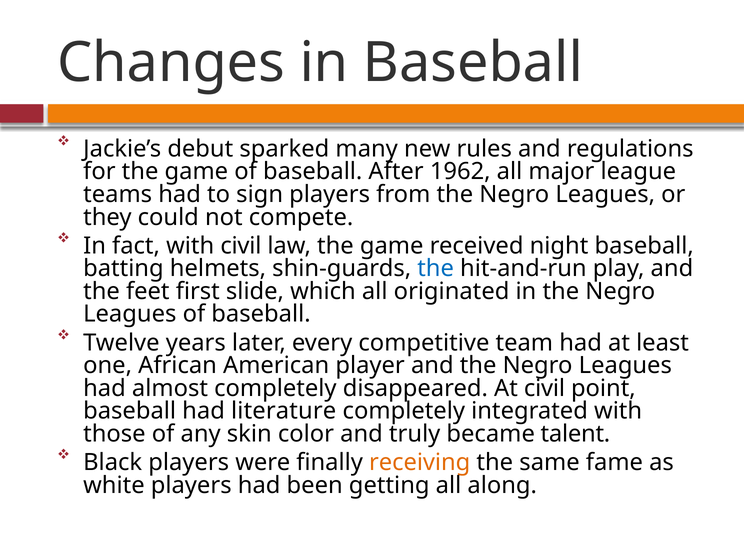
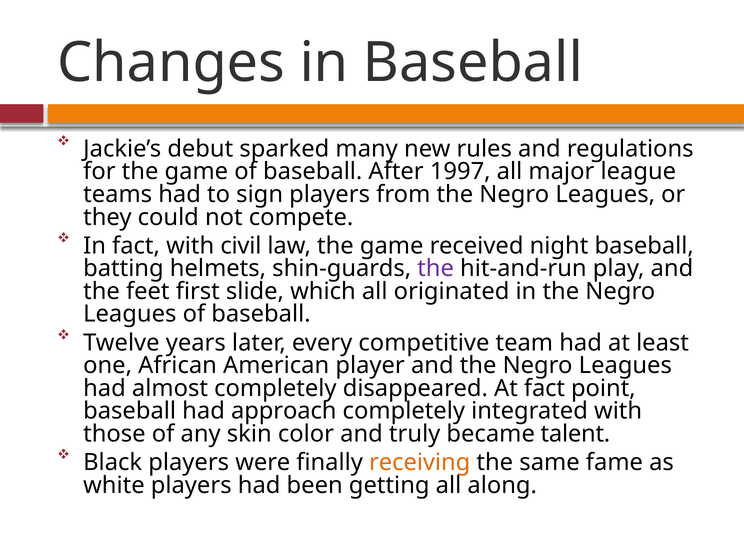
1962: 1962 -> 1997
the at (436, 269) colour: blue -> purple
At civil: civil -> fact
literature: literature -> approach
